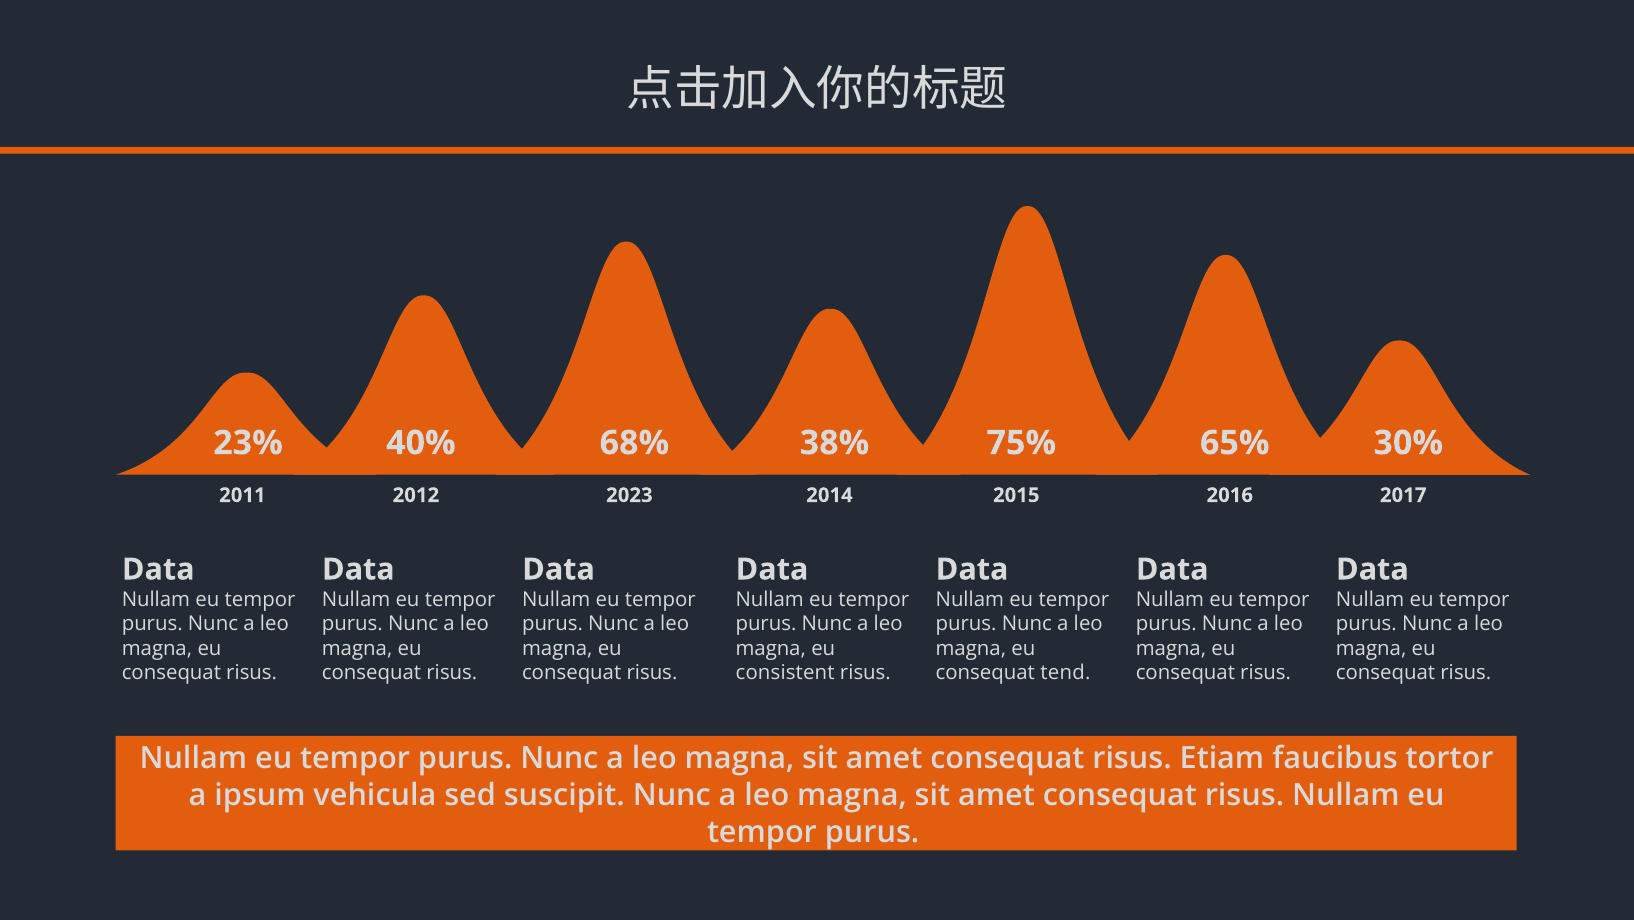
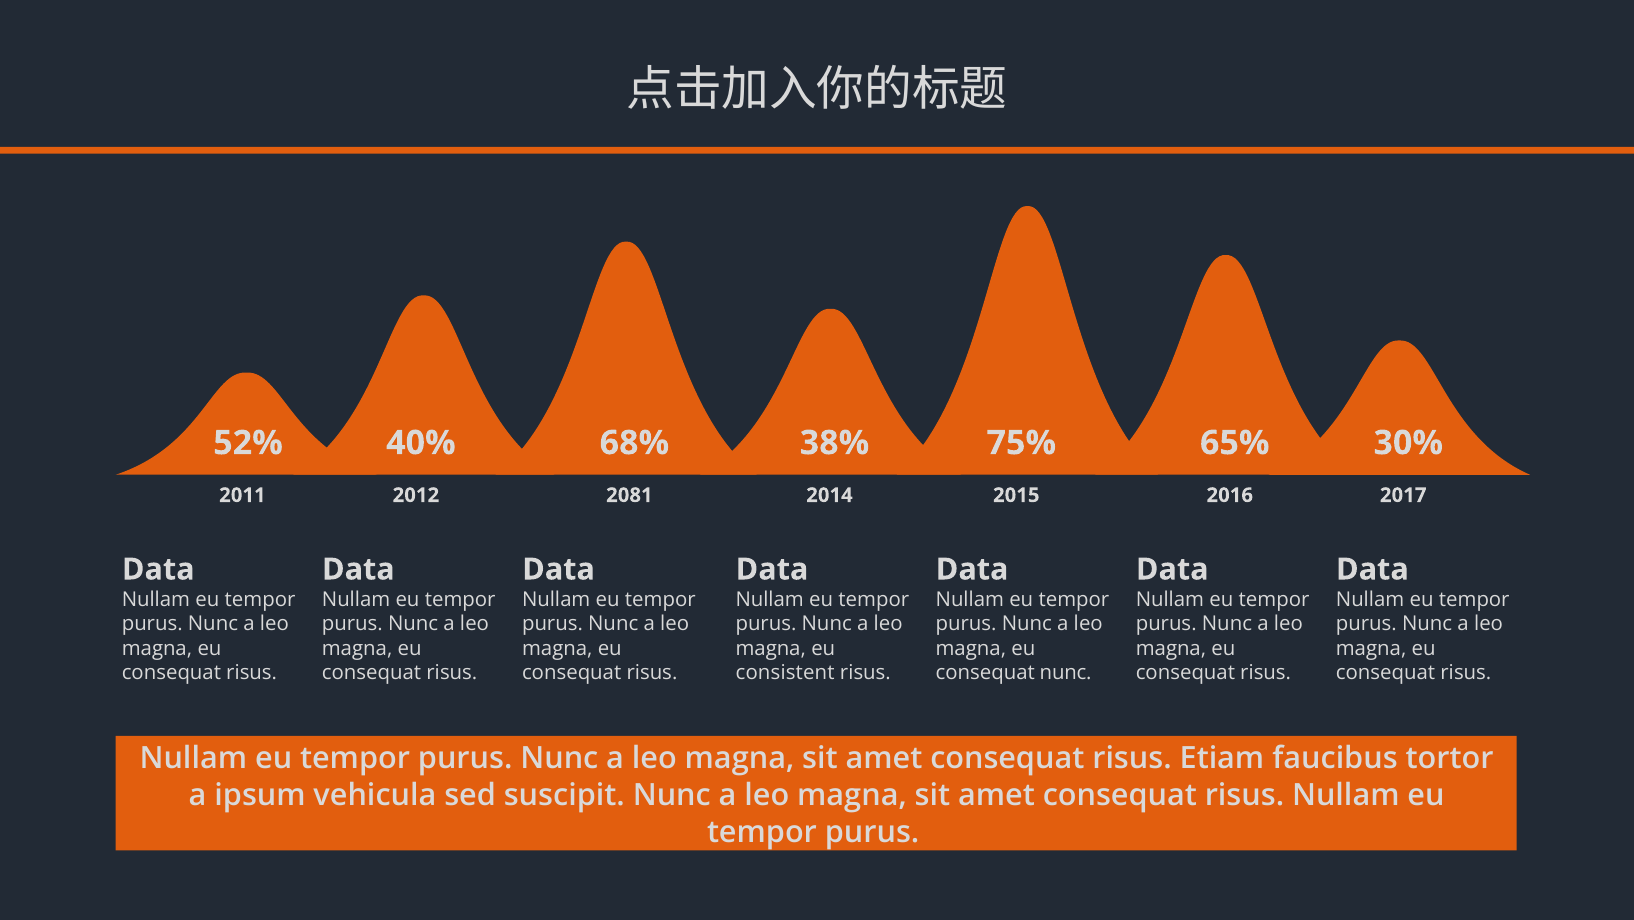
23%: 23% -> 52%
2023: 2023 -> 2081
consequat tend: tend -> nunc
